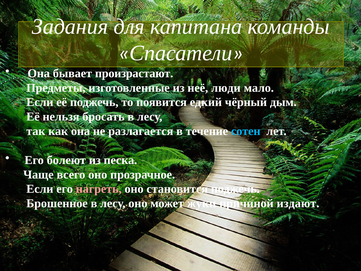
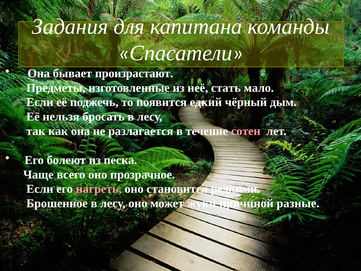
люди: люди -> стать
сотен colour: light blue -> pink
становится поджечь: поджечь -> редкими
издают: издают -> разные
